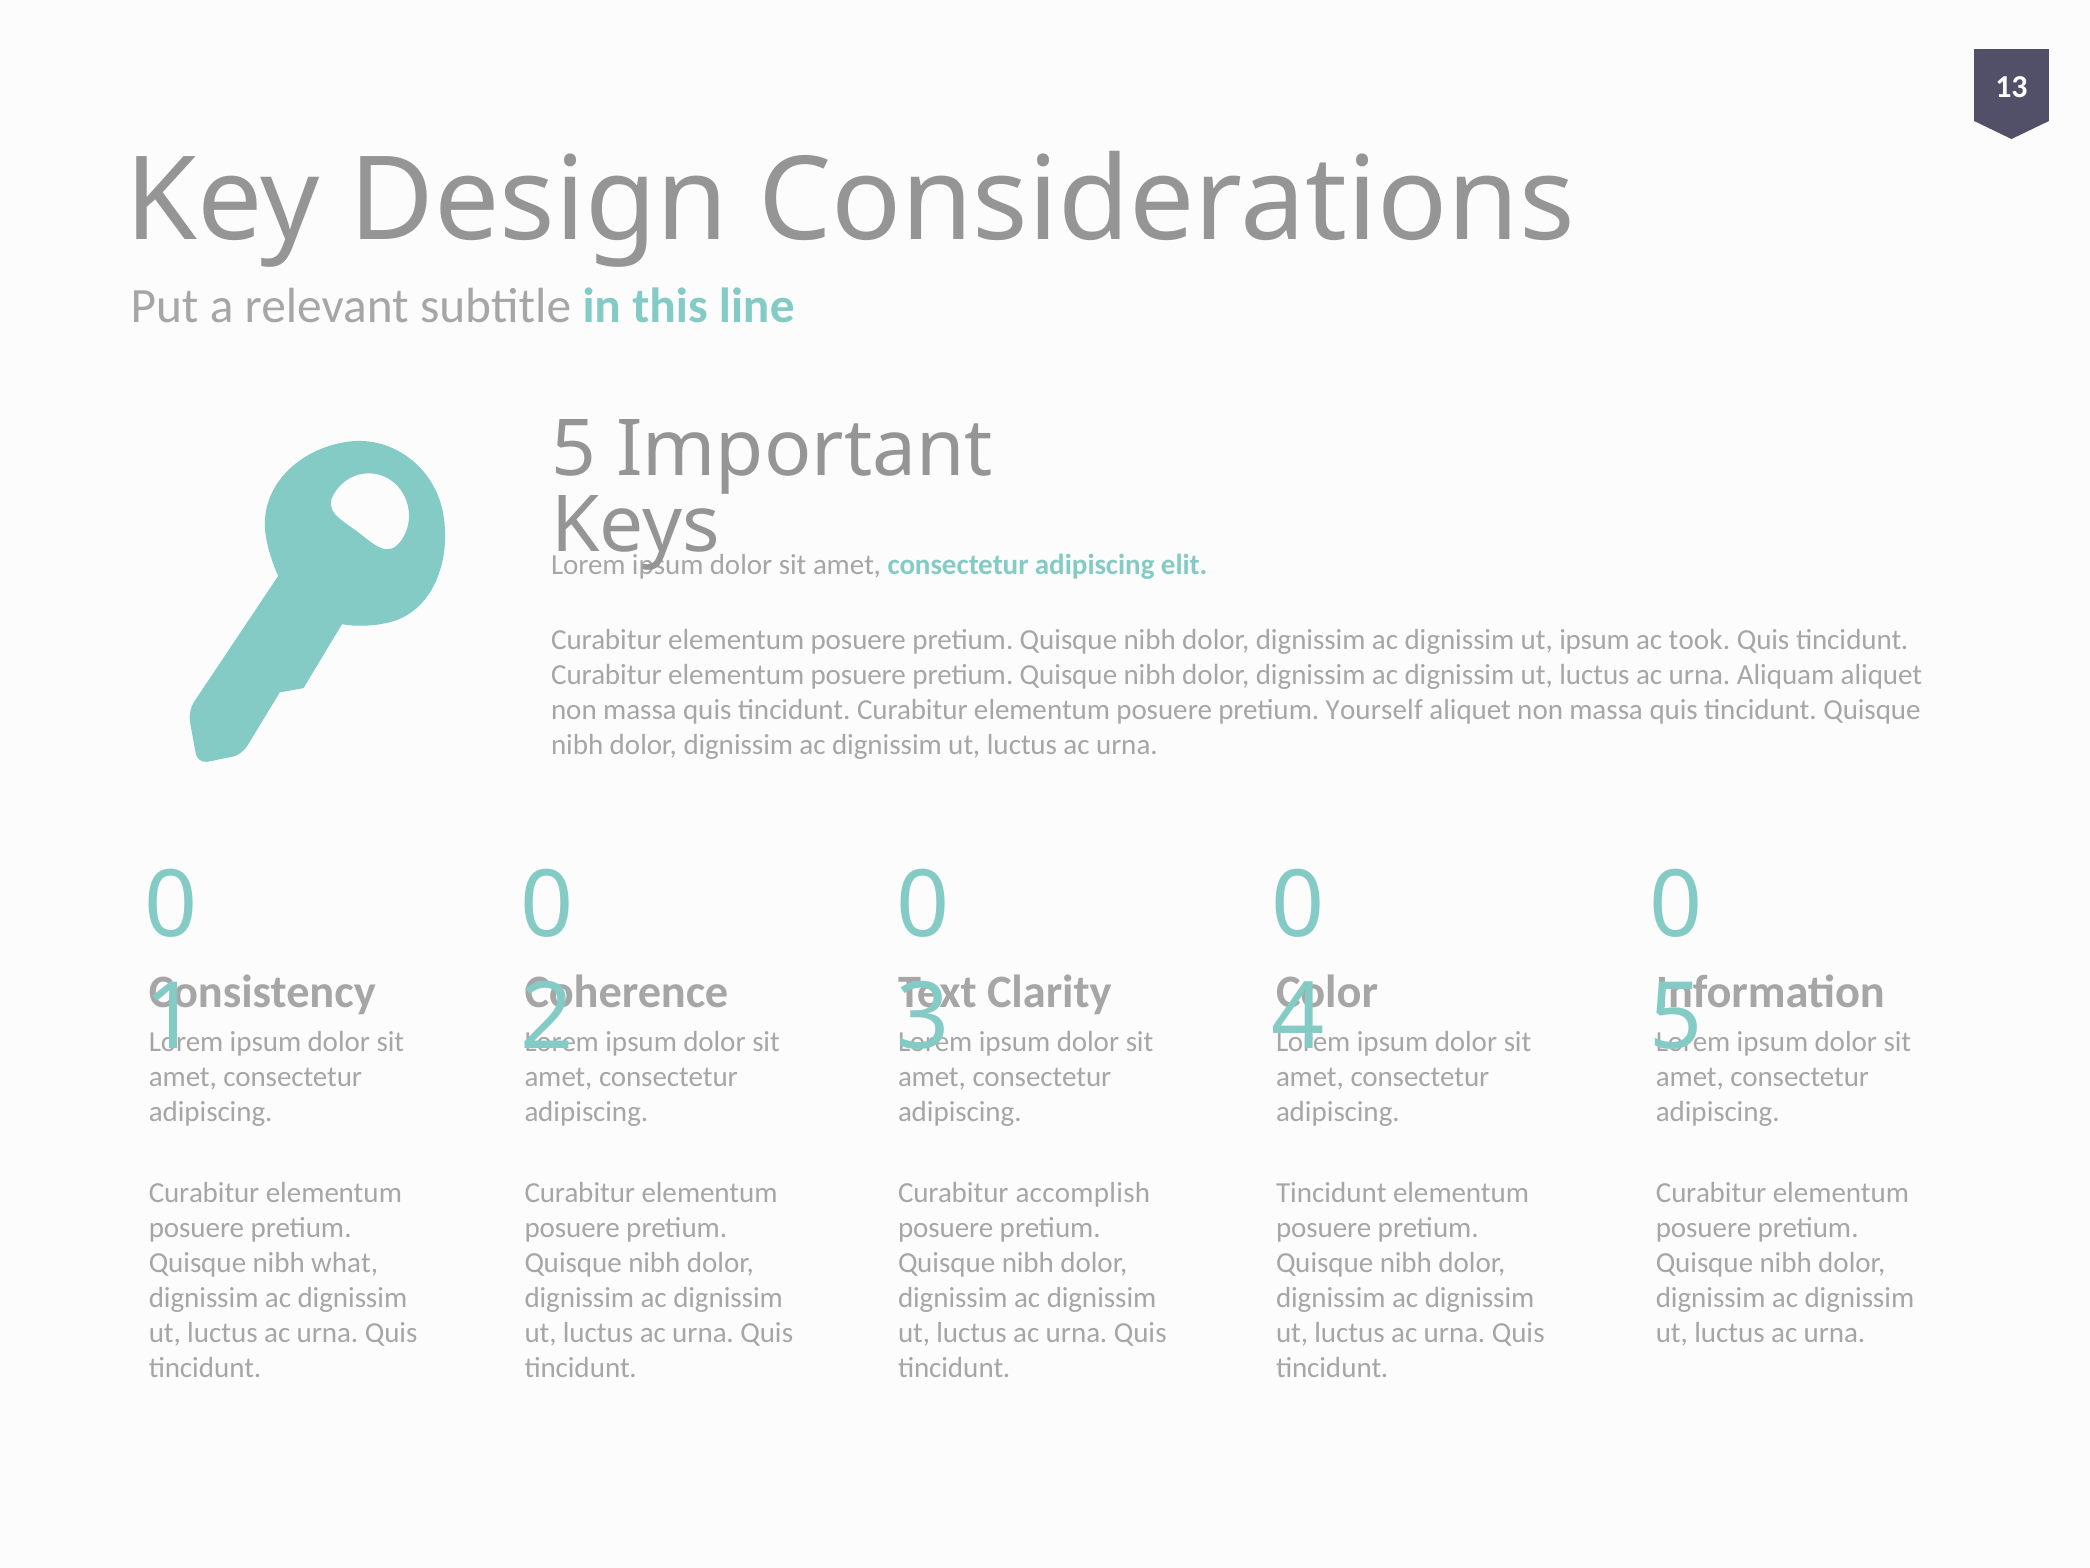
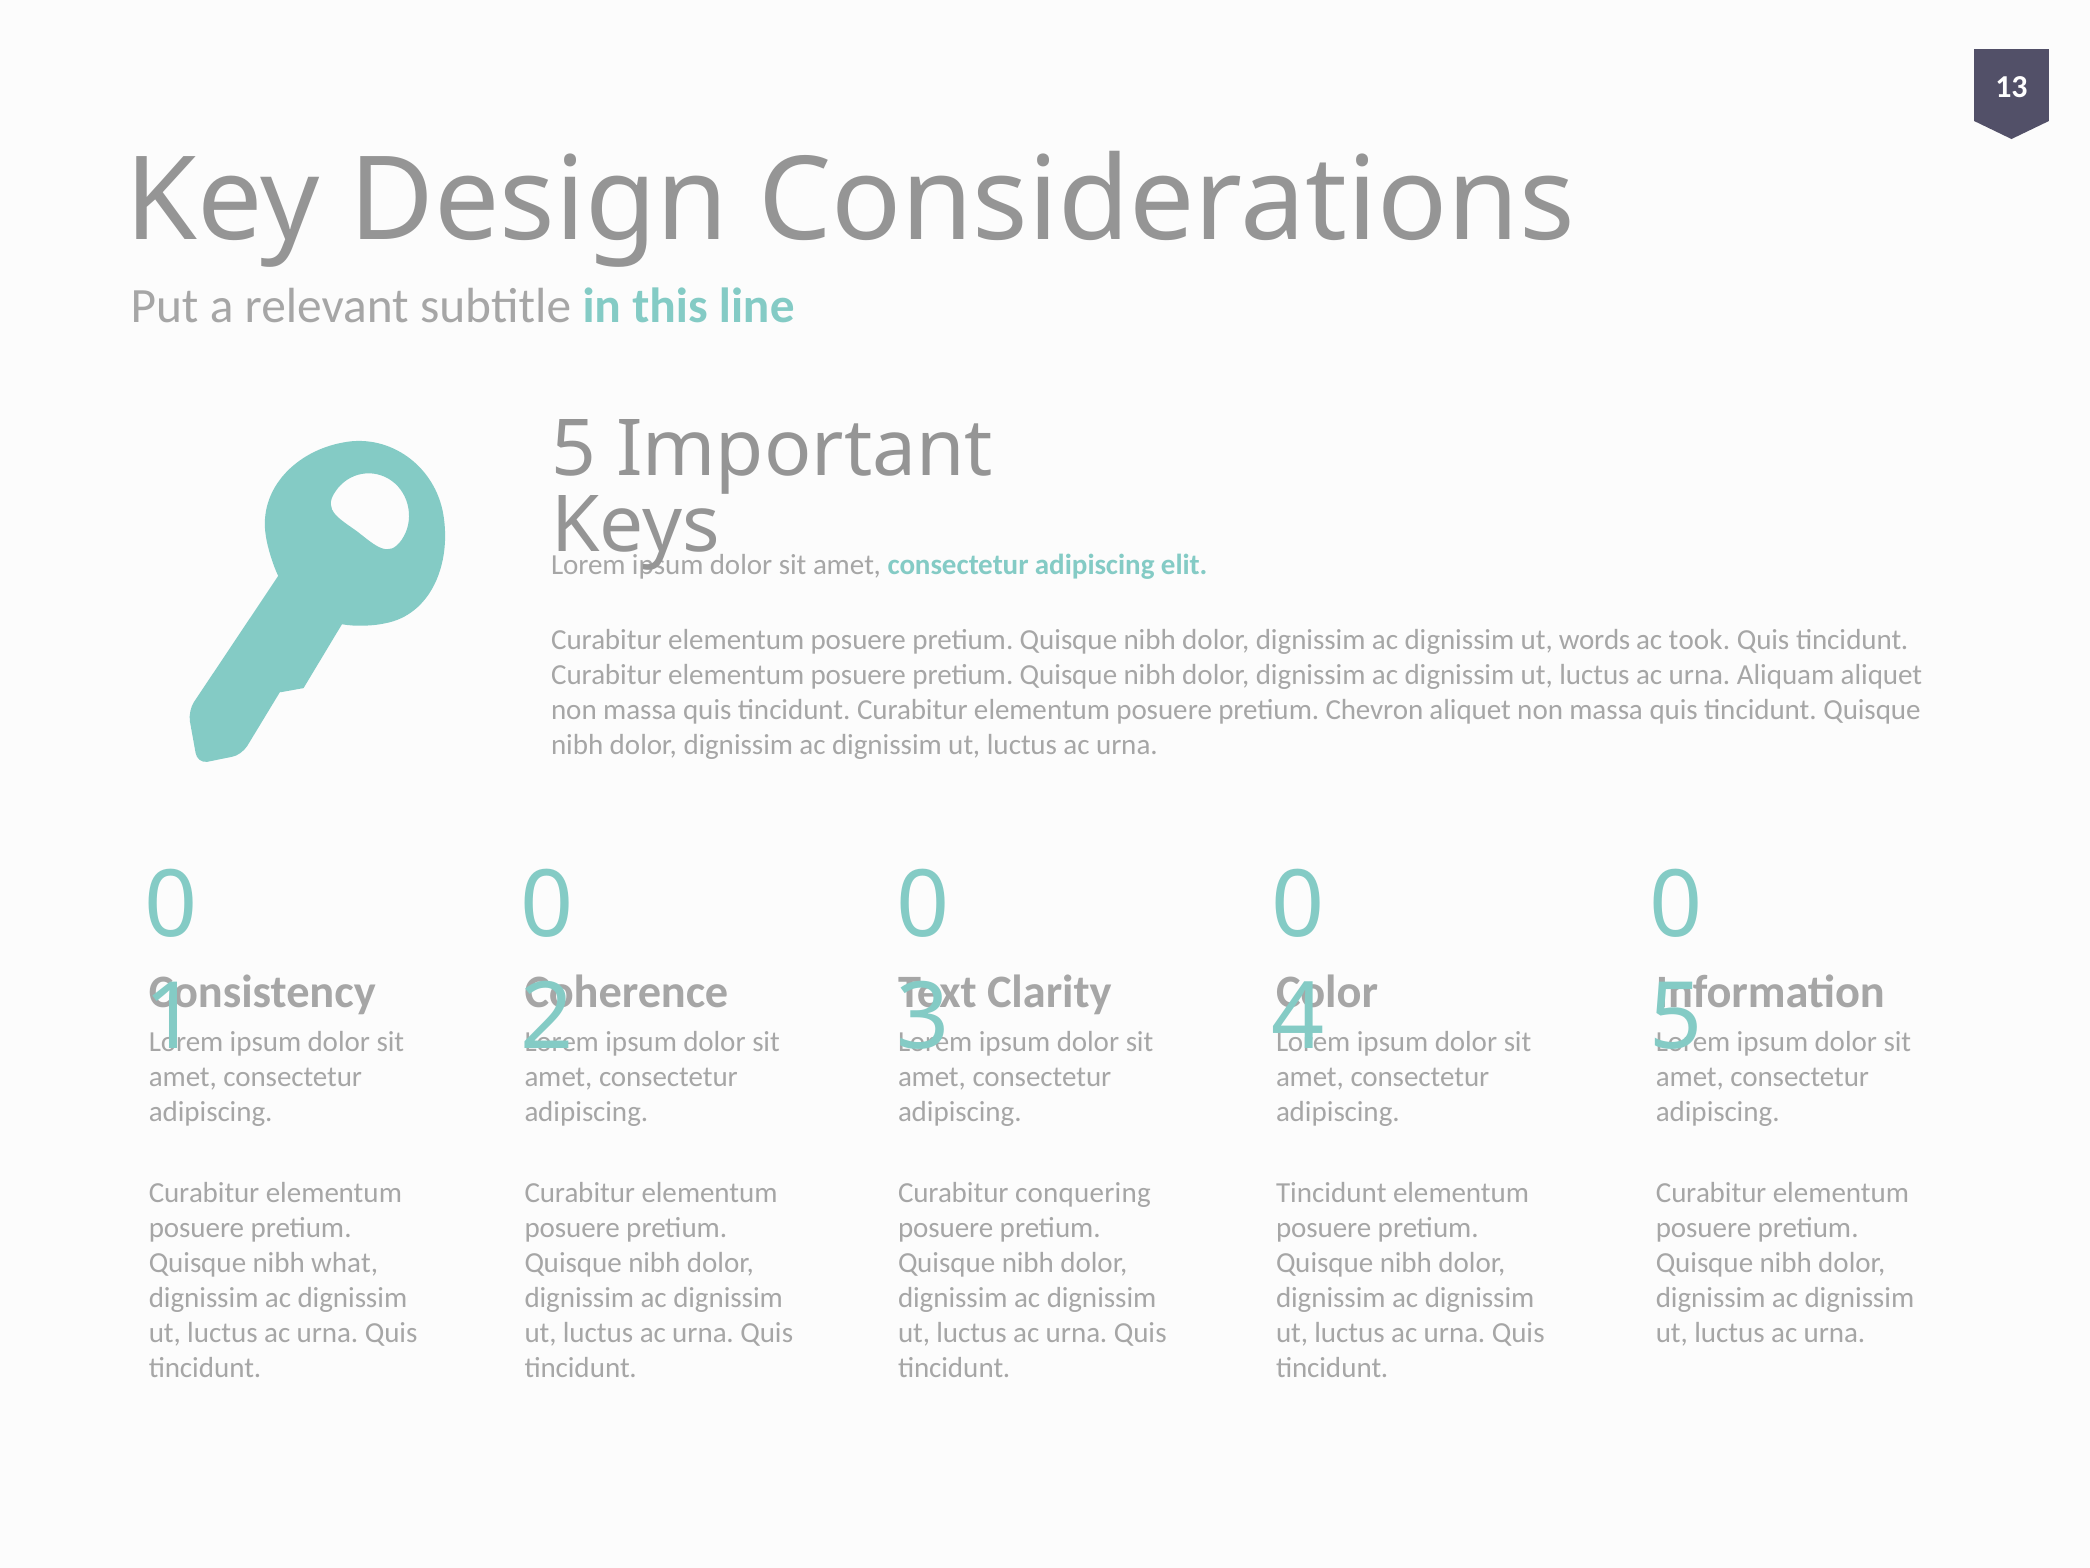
ut ipsum: ipsum -> words
Yourself: Yourself -> Chevron
accomplish: accomplish -> conquering
